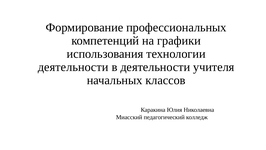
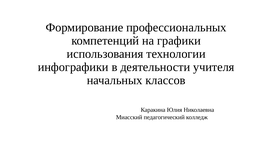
деятельности at (73, 67): деятельности -> инфографики
